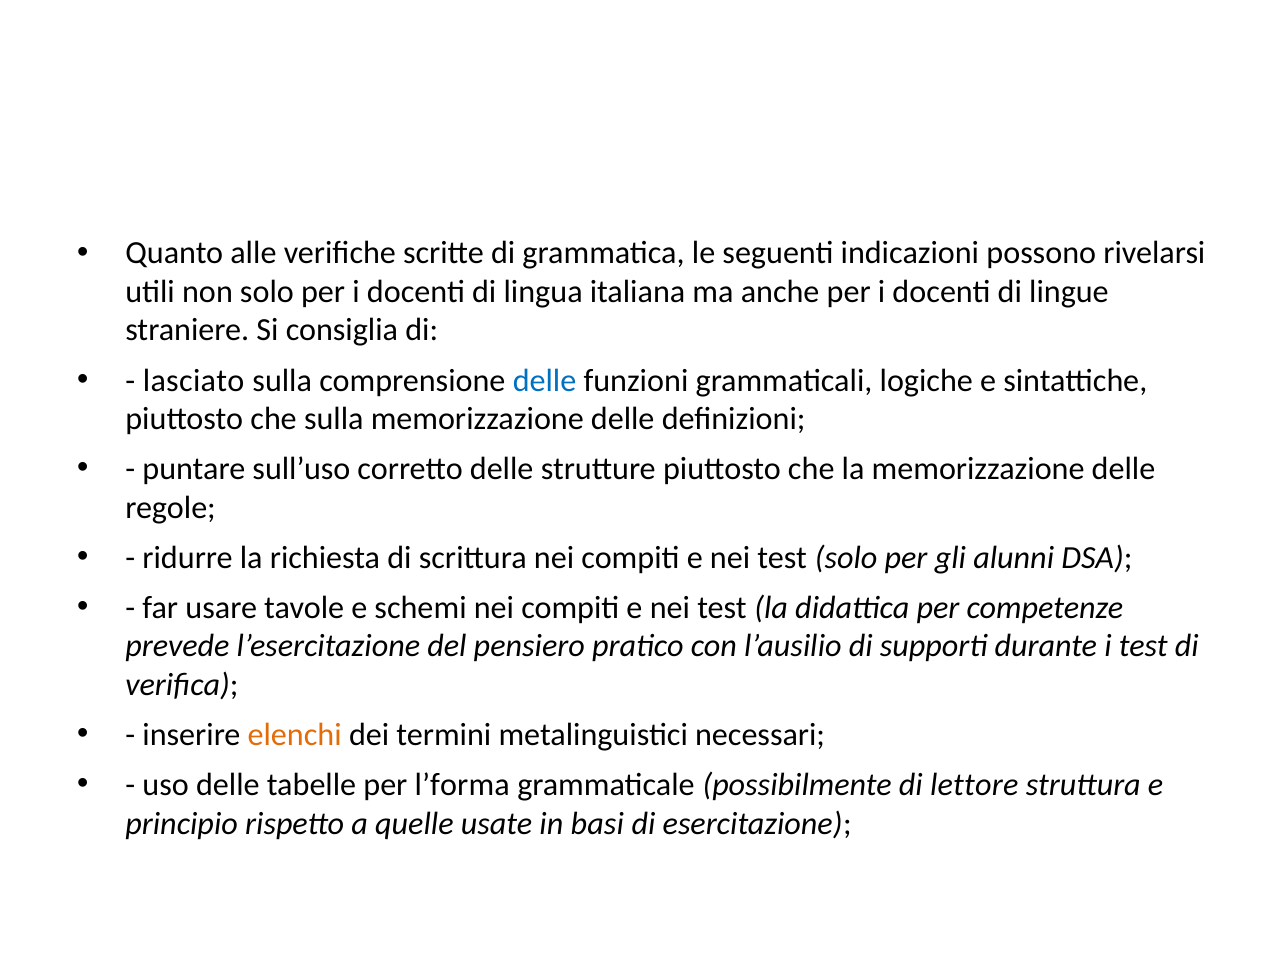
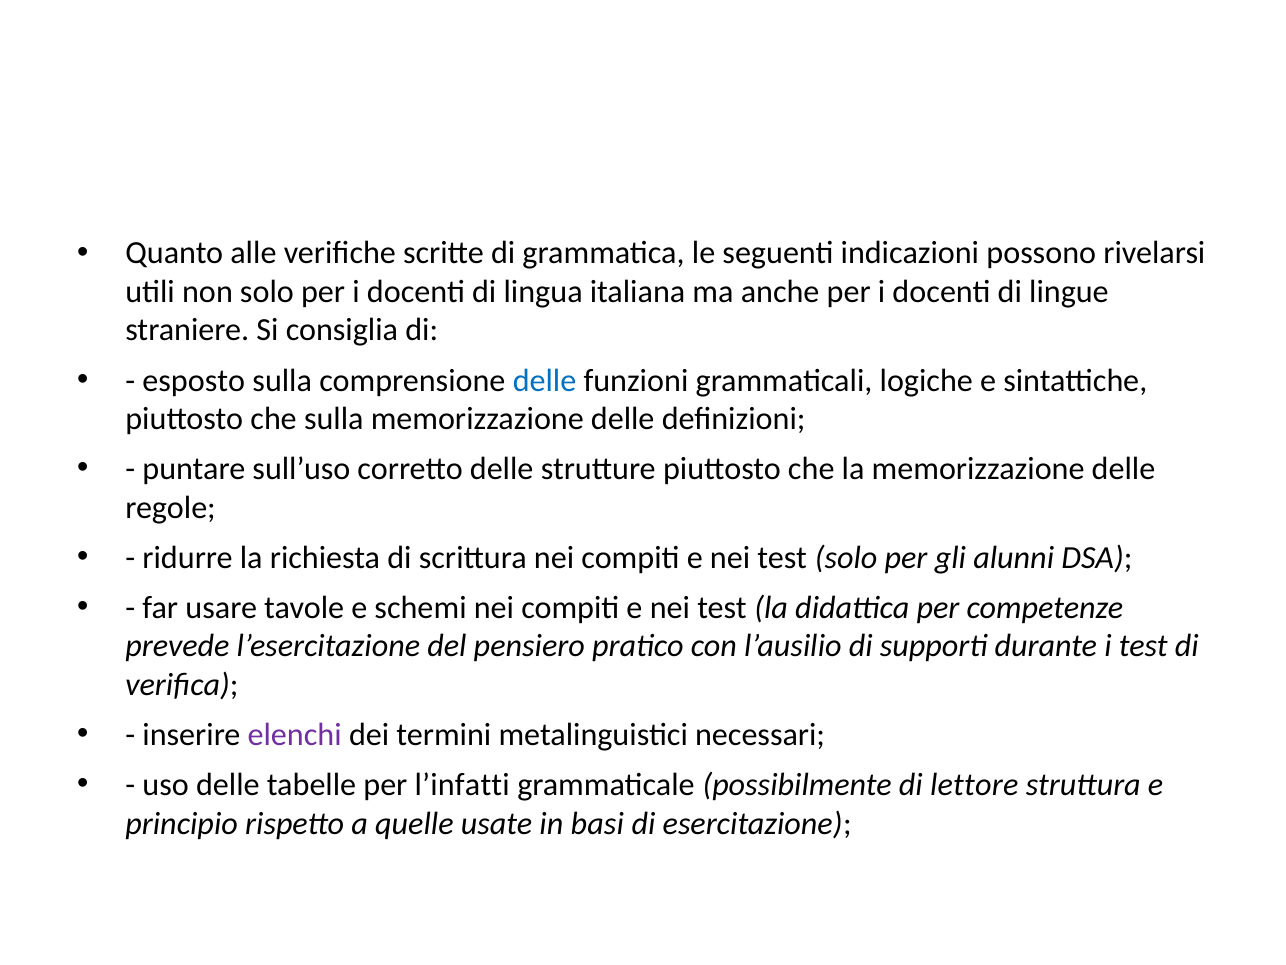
lasciato: lasciato -> esposto
elenchi colour: orange -> purple
l’forma: l’forma -> l’infatti
